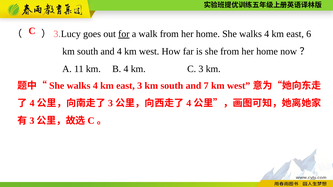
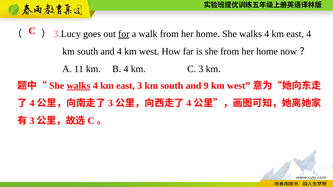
east 6: 6 -> 4
walks at (79, 86) underline: none -> present
7: 7 -> 9
